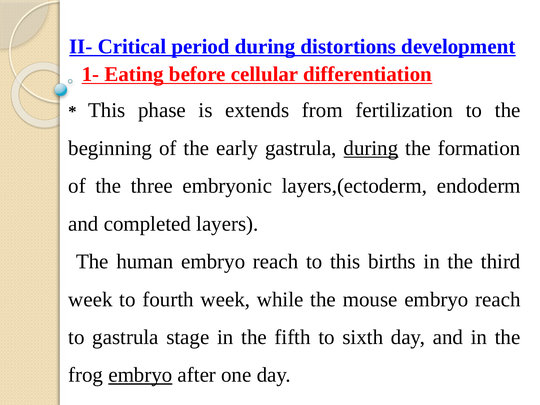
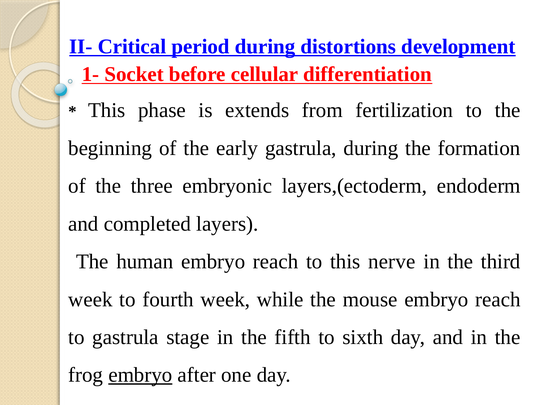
Eating: Eating -> Socket
during at (371, 148) underline: present -> none
births: births -> nerve
